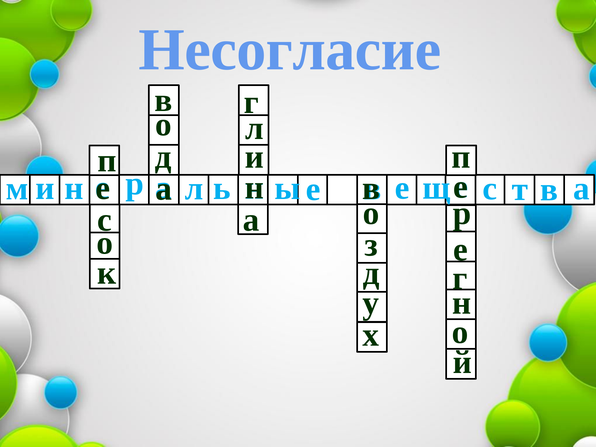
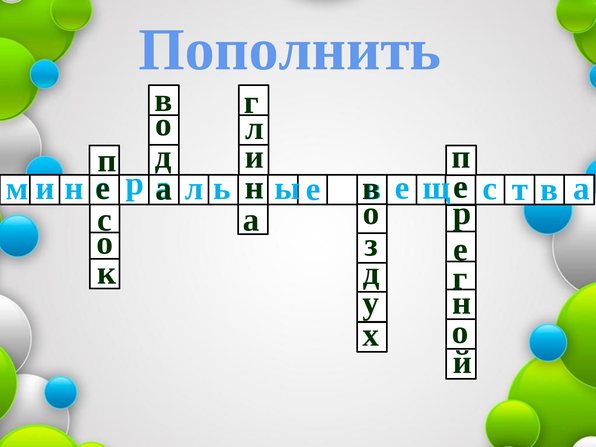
Несогласие: Несогласие -> Пополнить
